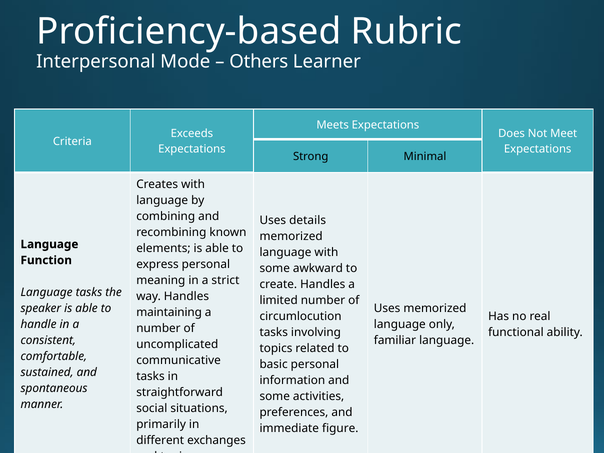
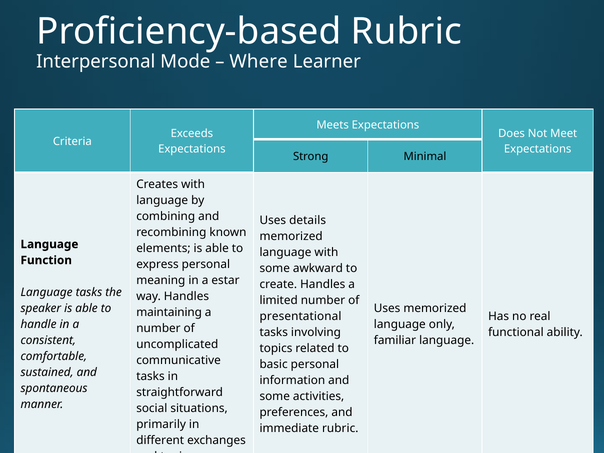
Others: Others -> Where
strict: strict -> estar
circumlocution: circumlocution -> presentational
figure at (340, 428): figure -> rubric
